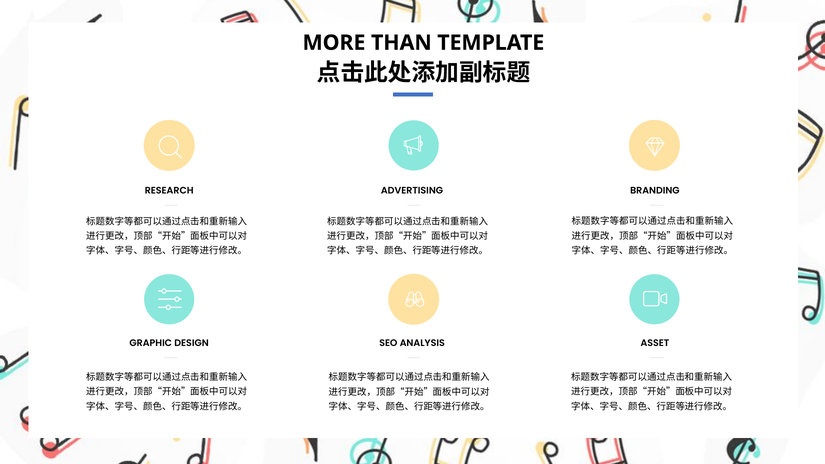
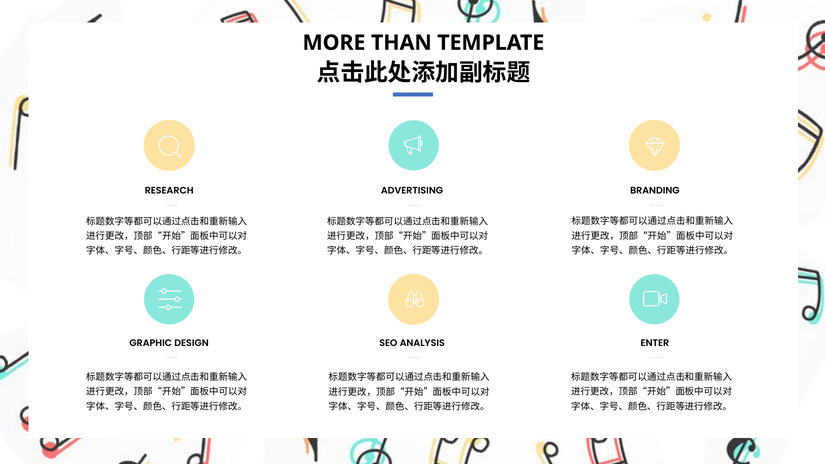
ASSET: ASSET -> ENTER
